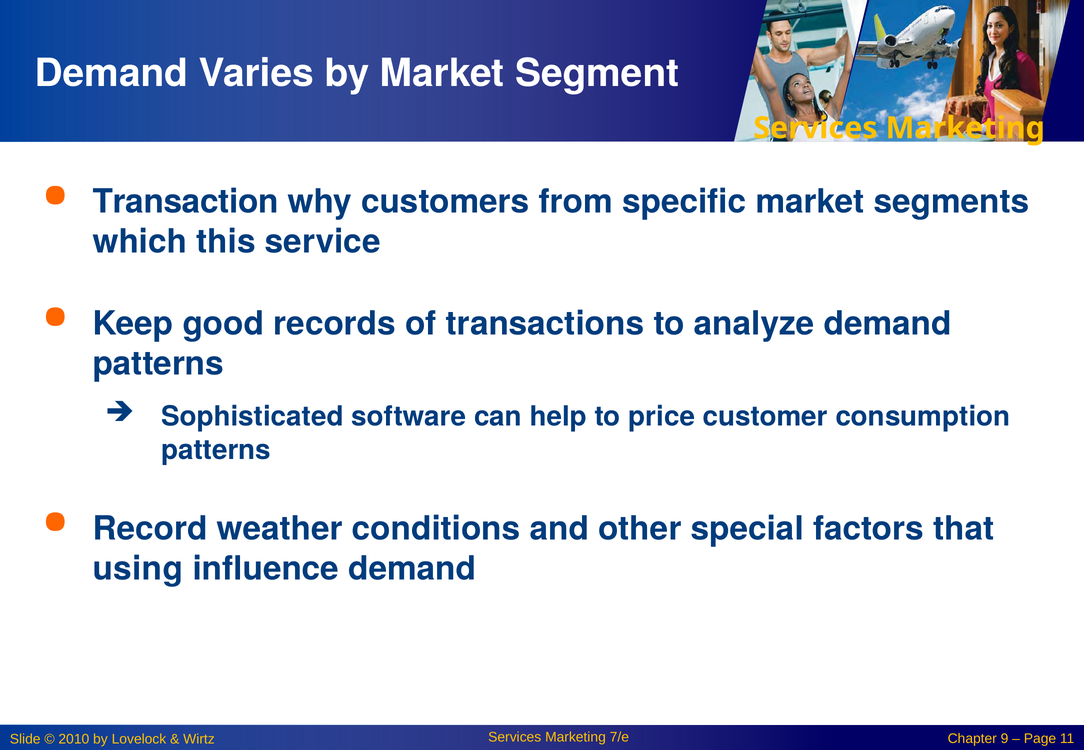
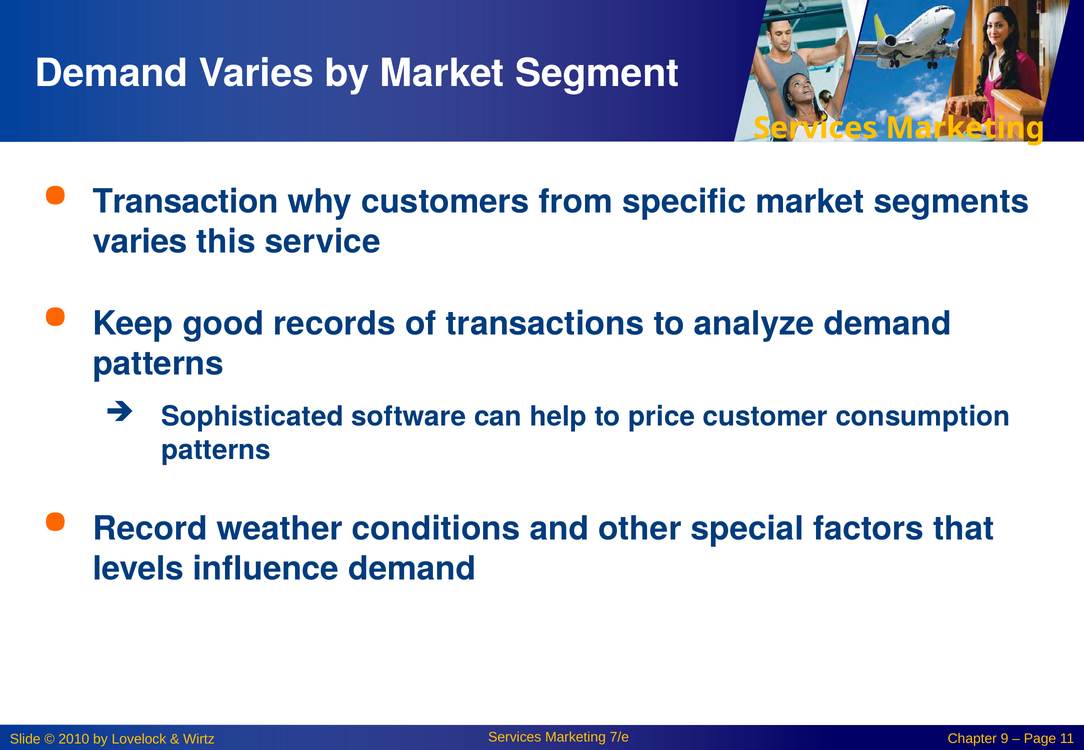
which at (140, 242): which -> varies
using: using -> levels
